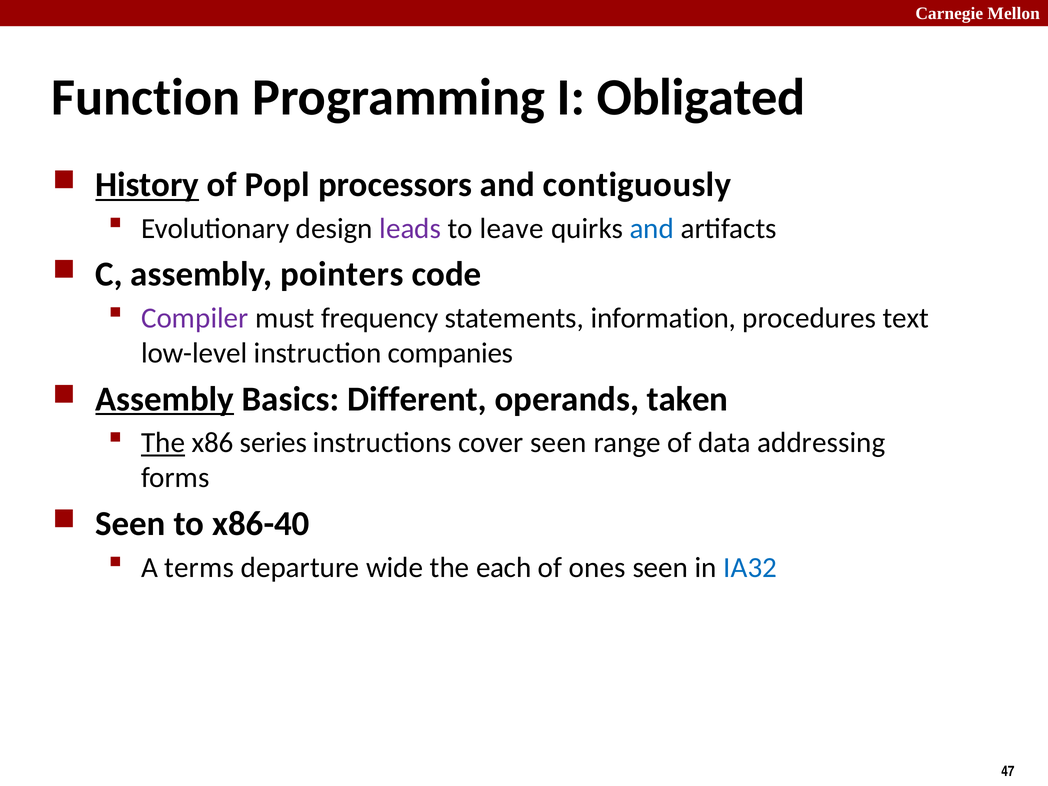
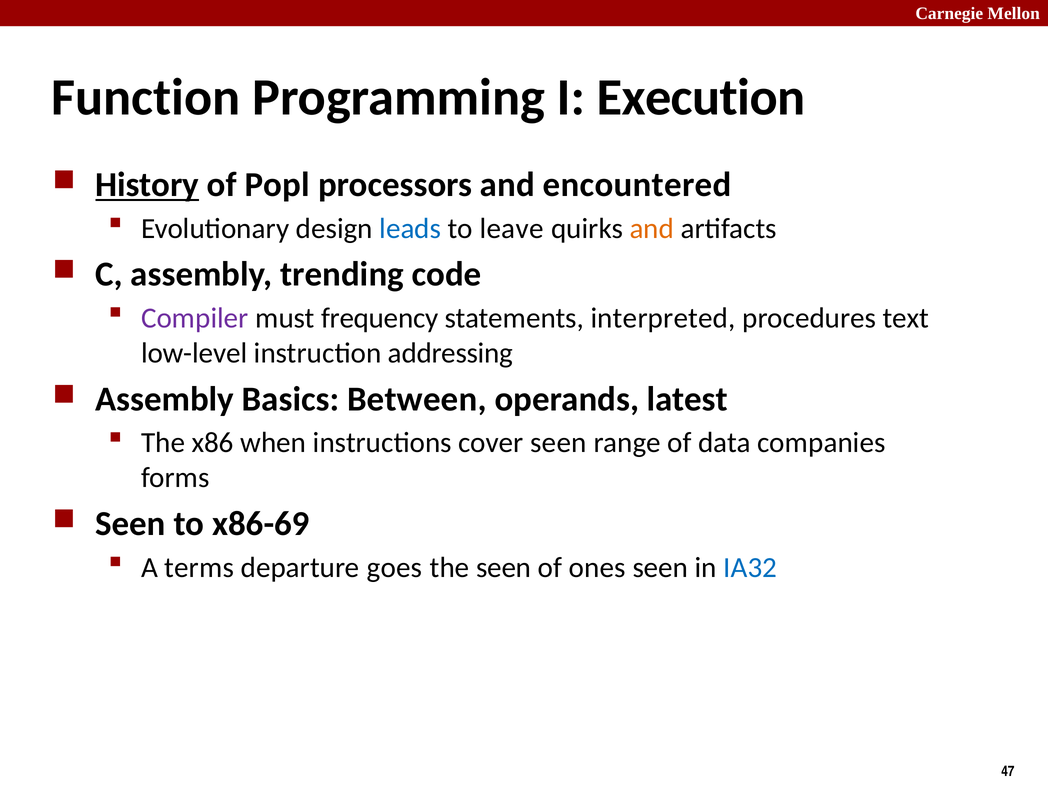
Obligated: Obligated -> Execution
contiguously: contiguously -> encountered
leads colour: purple -> blue
and at (652, 229) colour: blue -> orange
pointers: pointers -> trending
information: information -> interpreted
companies: companies -> addressing
Assembly at (165, 399) underline: present -> none
Different: Different -> Between
taken: taken -> latest
The at (163, 443) underline: present -> none
series: series -> when
addressing: addressing -> companies
x86-40: x86-40 -> x86-69
wide: wide -> goes
the each: each -> seen
